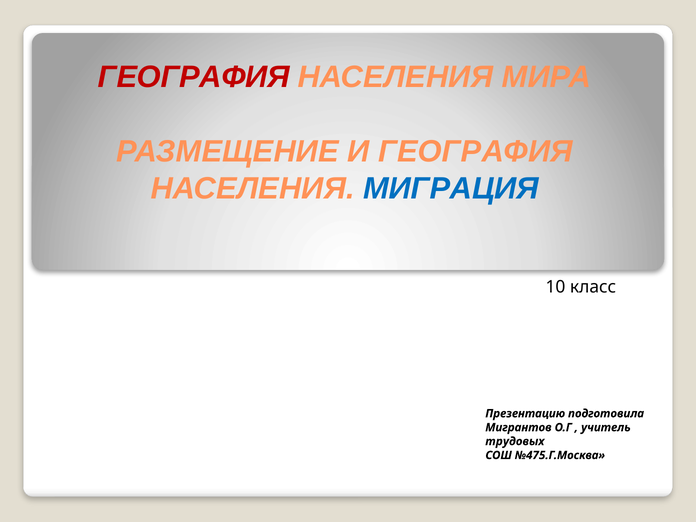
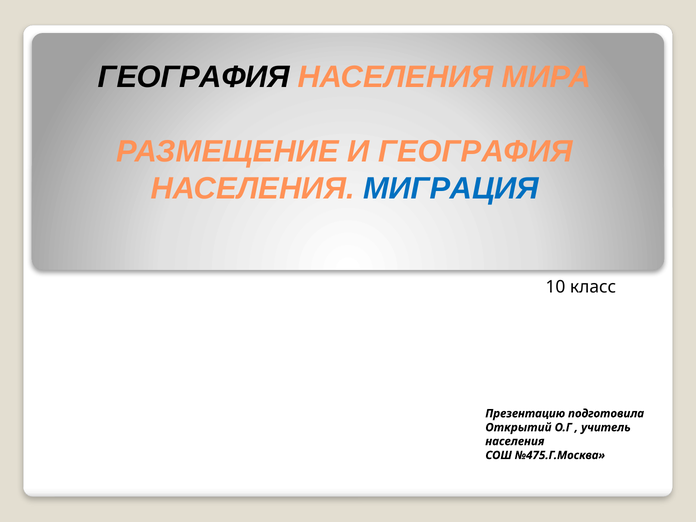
ГЕОГРАФИЯ at (194, 77) colour: red -> black
Мигрантов: Мигрантов -> Открытий
трудовых at (515, 441): трудовых -> населения
